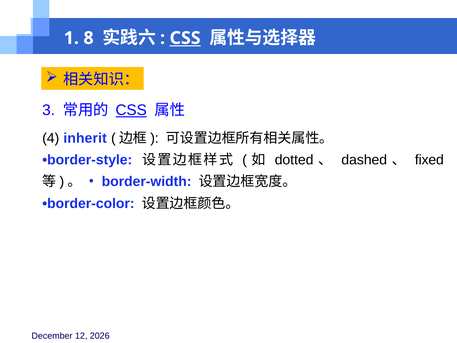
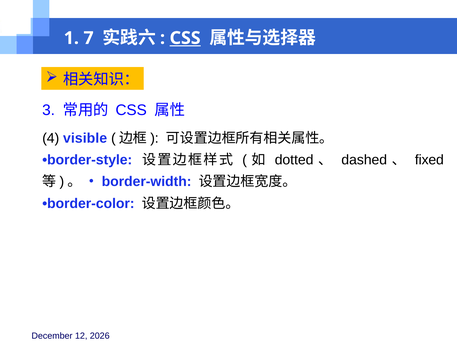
8: 8 -> 7
CSS at (131, 110) underline: present -> none
inherit: inherit -> visible
